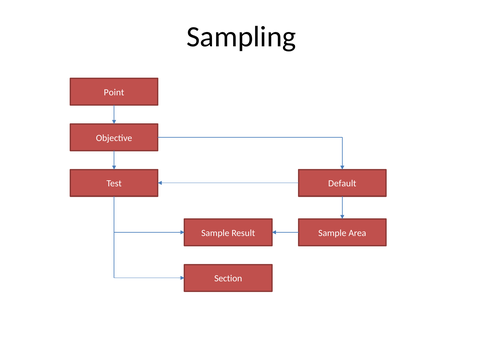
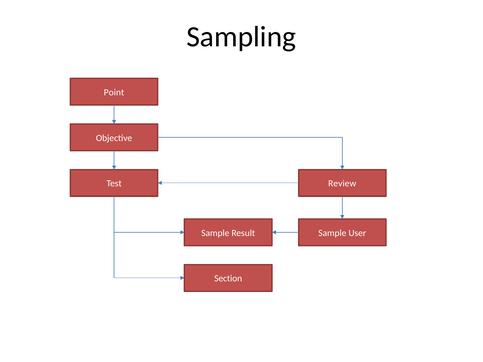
Default: Default -> Review
Area: Area -> User
